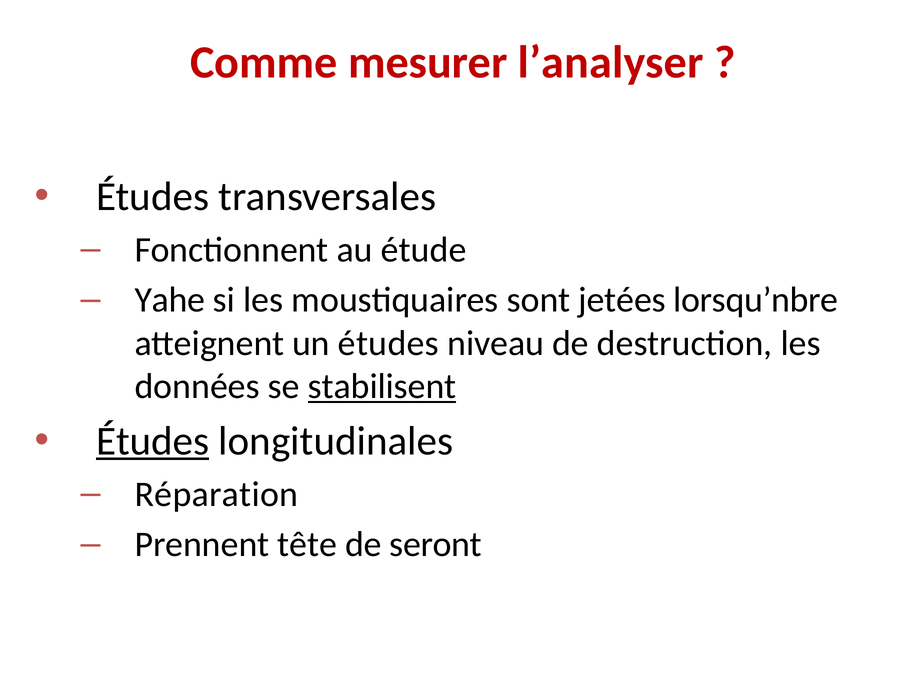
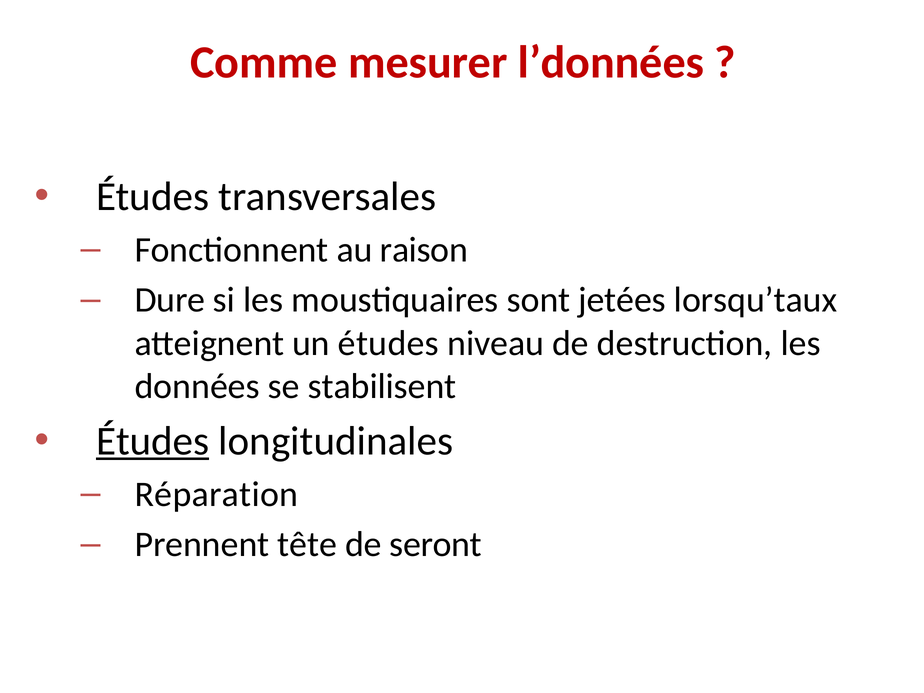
l’analyser: l’analyser -> l’données
étude: étude -> raison
Yahe: Yahe -> Dure
lorsqu’nbre: lorsqu’nbre -> lorsqu’taux
stabilisent underline: present -> none
